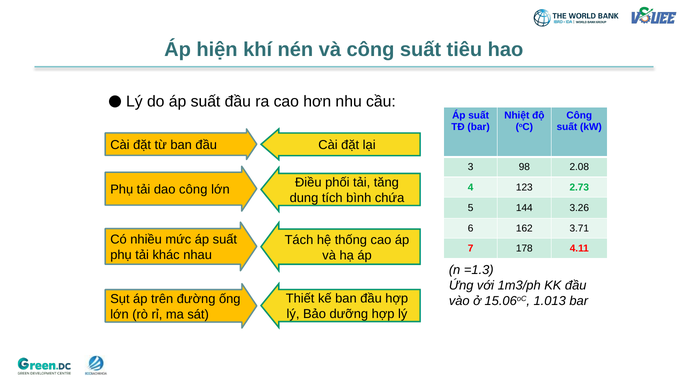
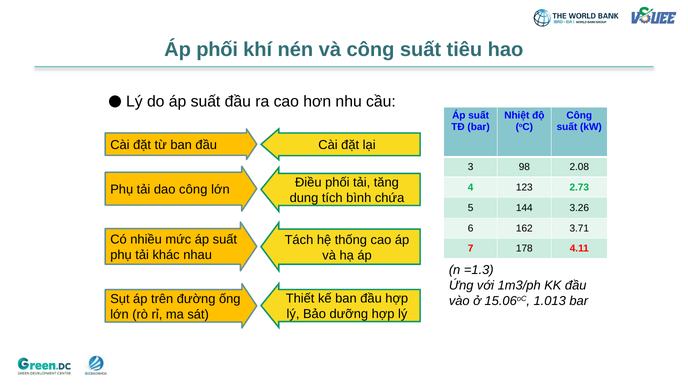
Áp hiện: hiện -> phối
